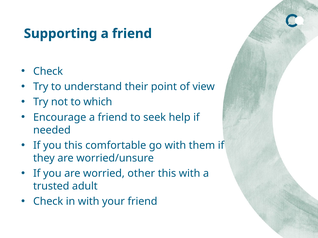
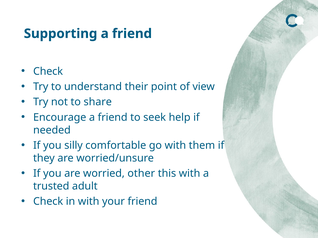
which: which -> share
you this: this -> silly
